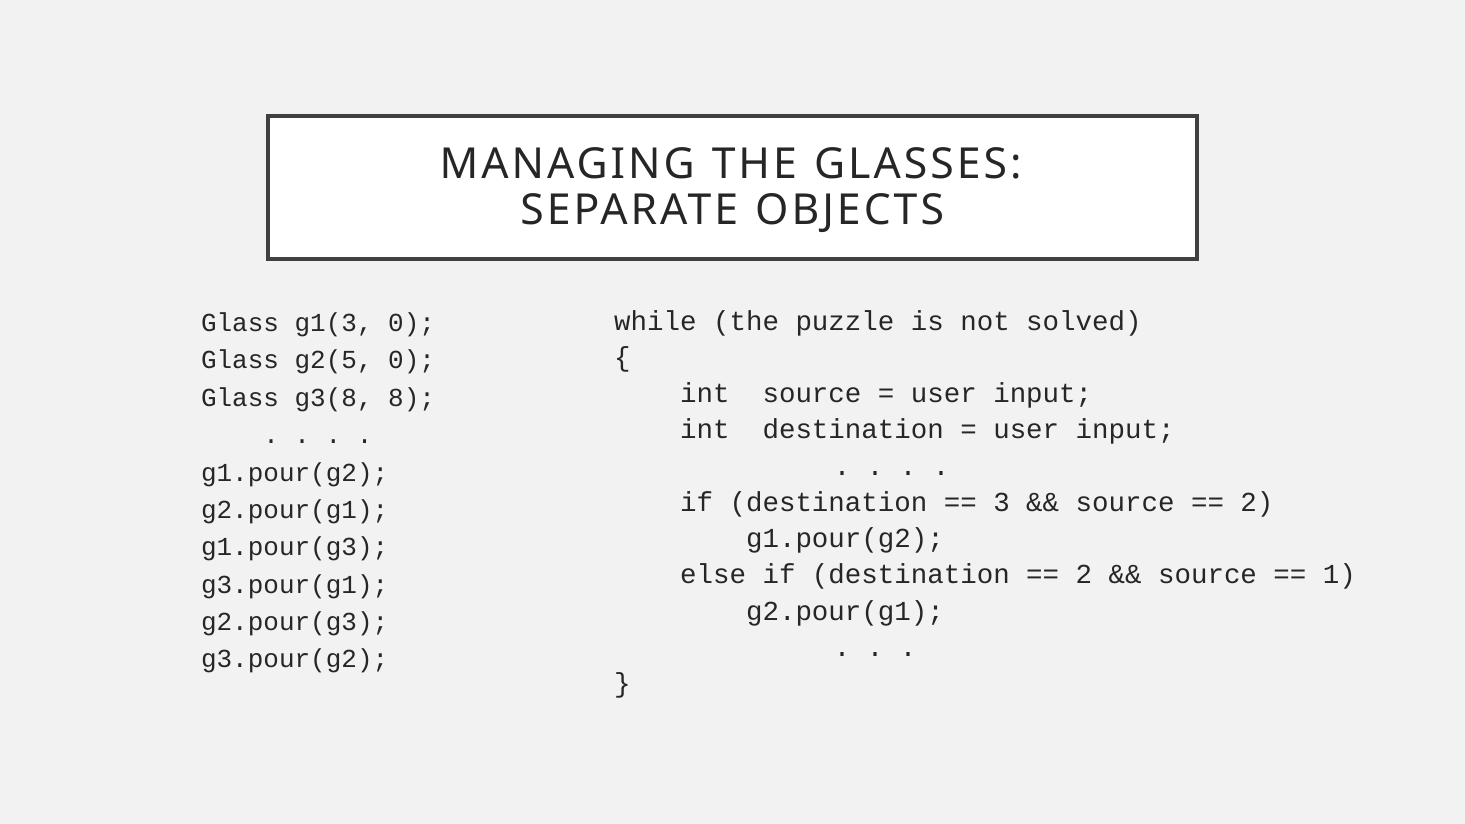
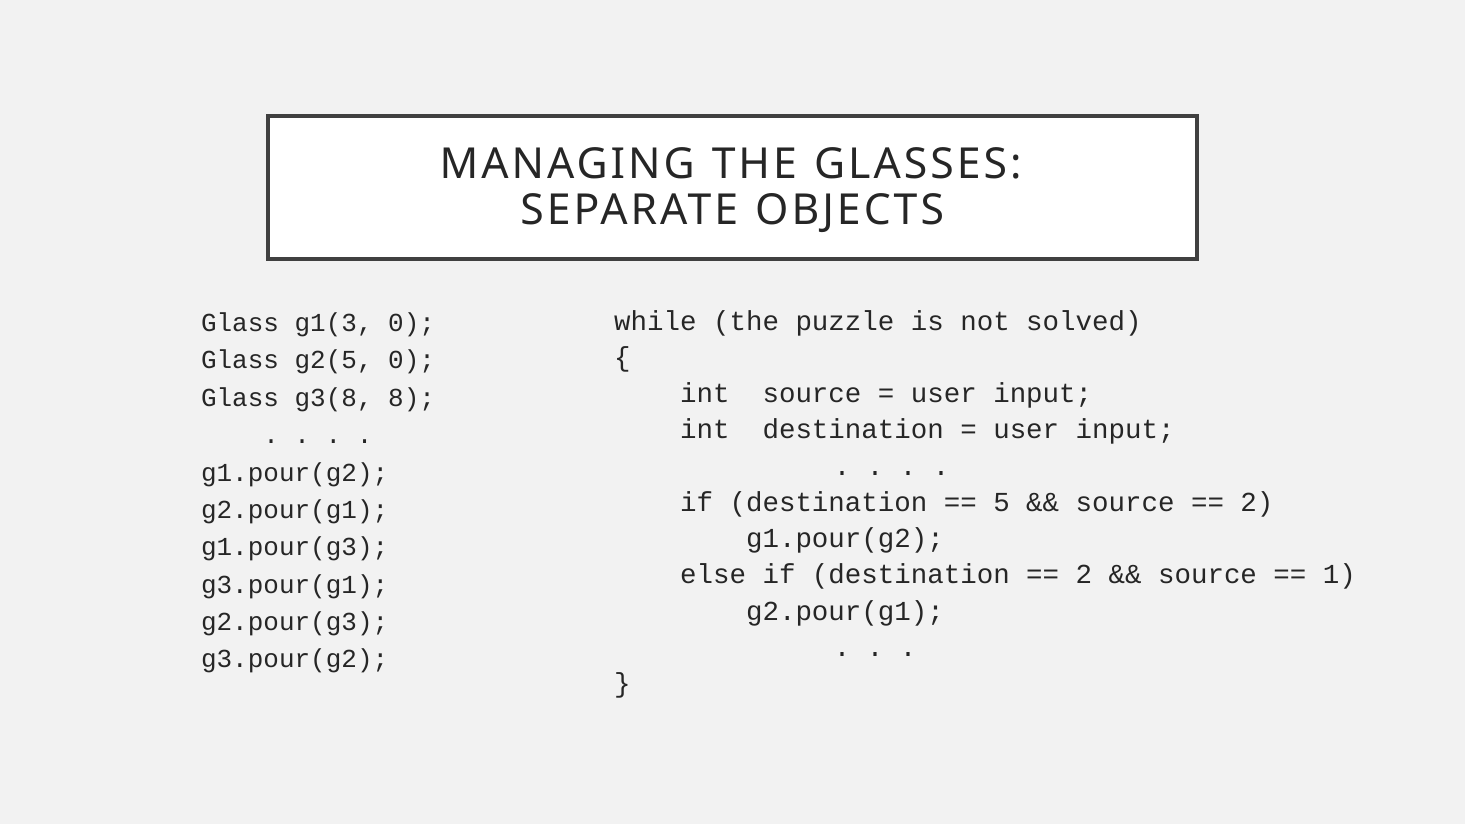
3: 3 -> 5
